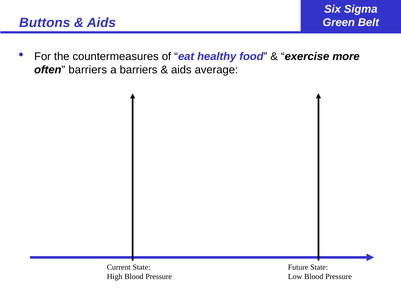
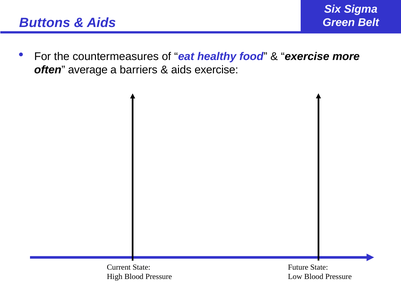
often barriers: barriers -> average
aids average: average -> exercise
